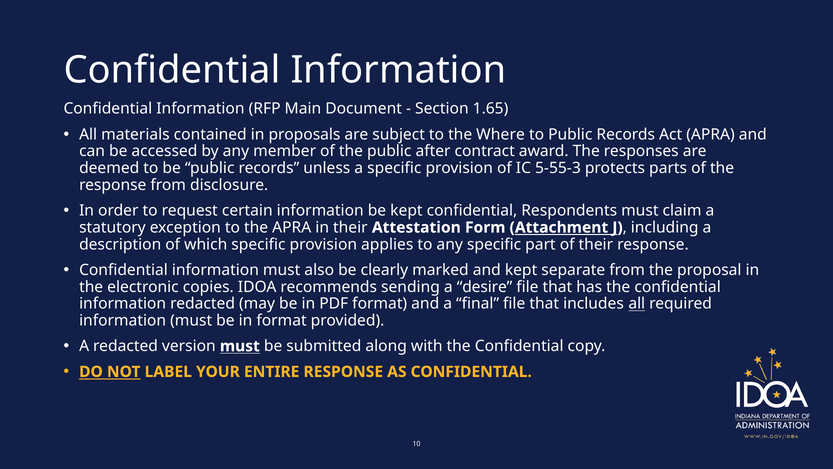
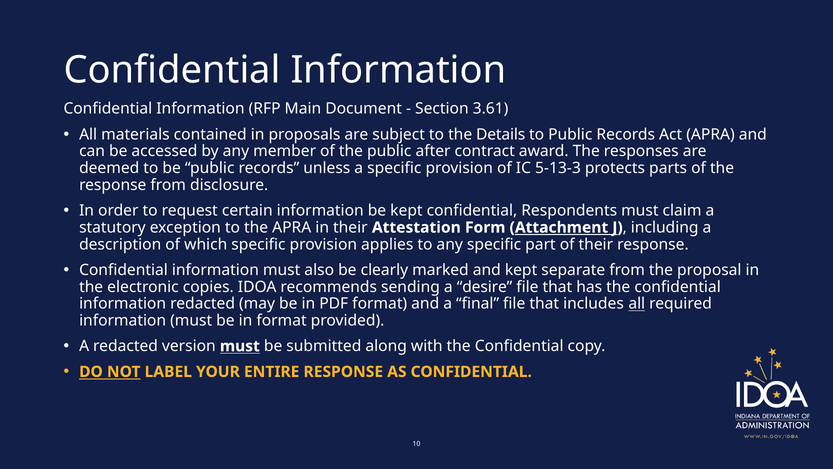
1.65: 1.65 -> 3.61
Where: Where -> Details
5-55-3: 5-55-3 -> 5-13-3
